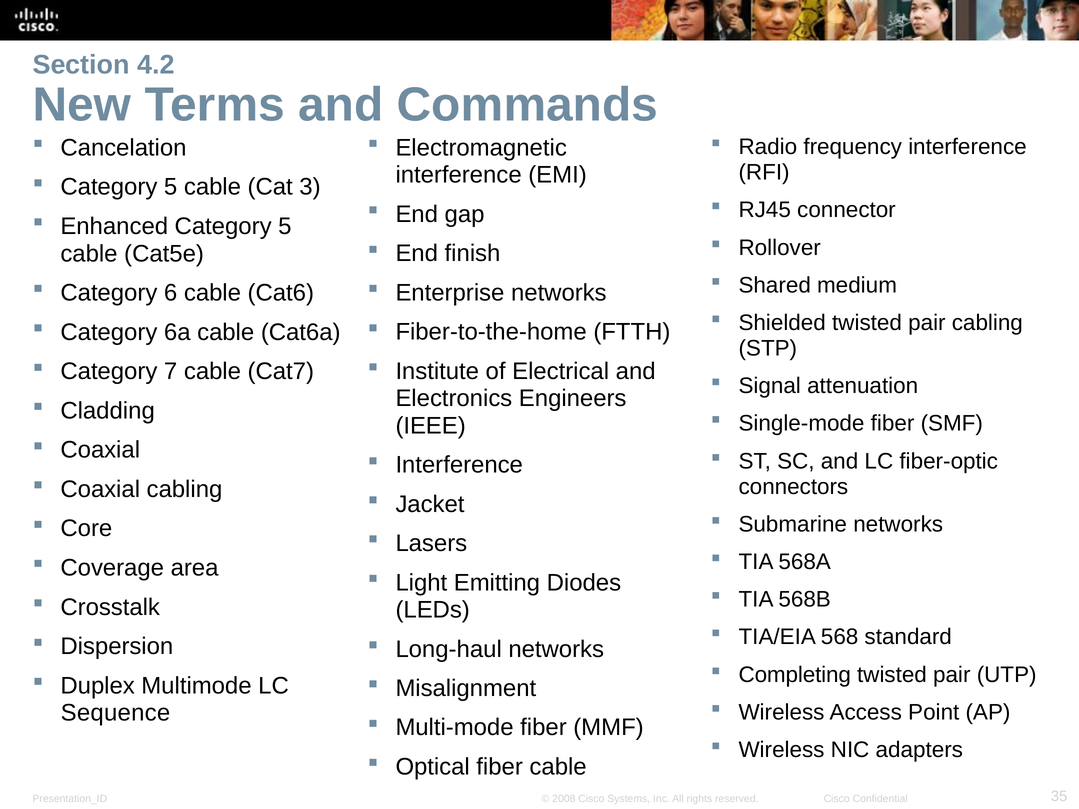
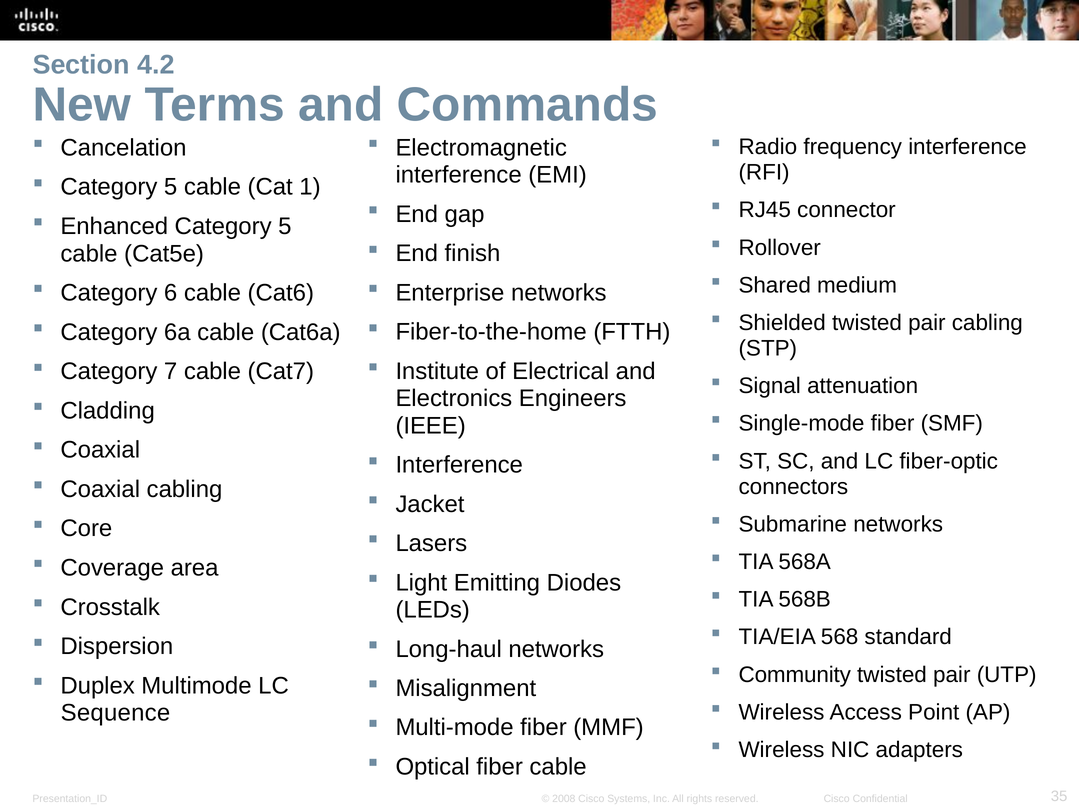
3: 3 -> 1
Completing: Completing -> Community
